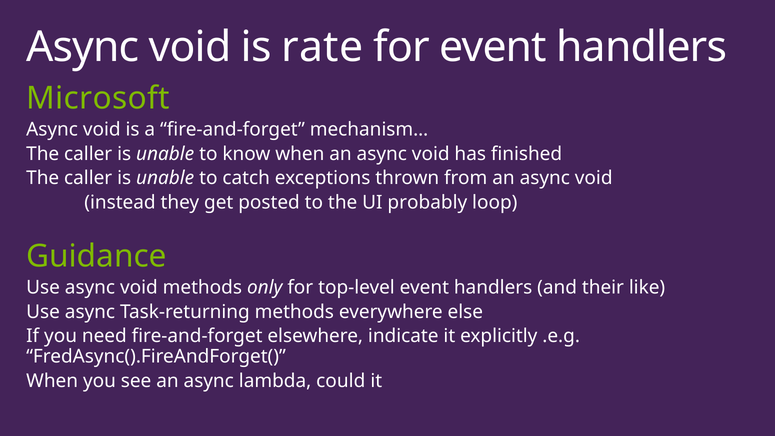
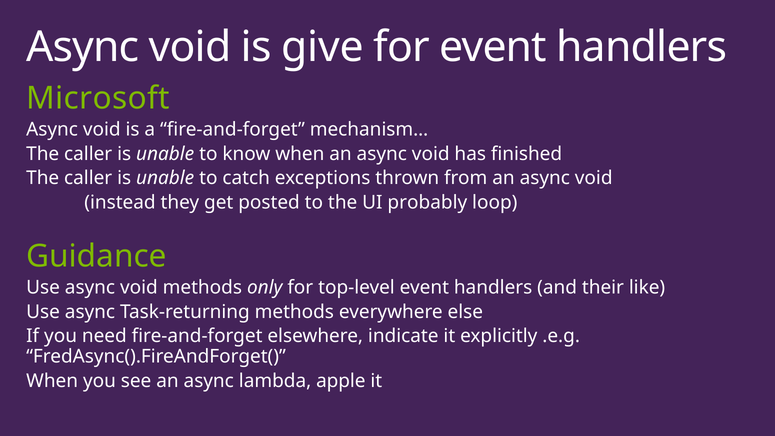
rate: rate -> give
could: could -> apple
